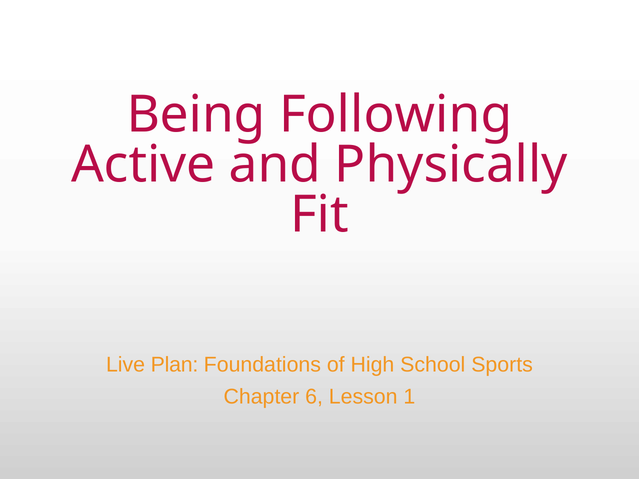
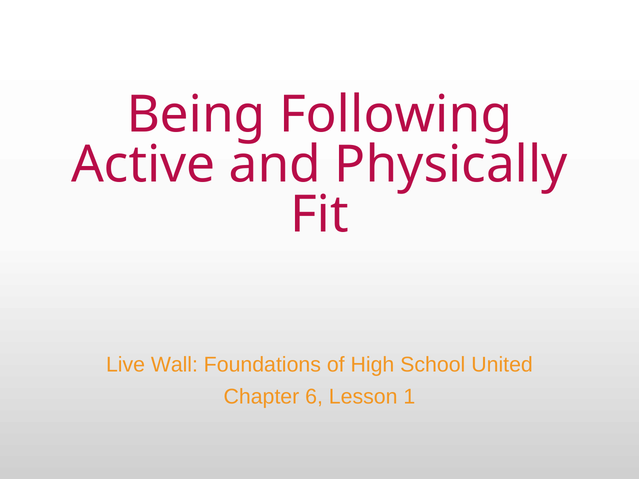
Plan: Plan -> Wall
Sports: Sports -> United
